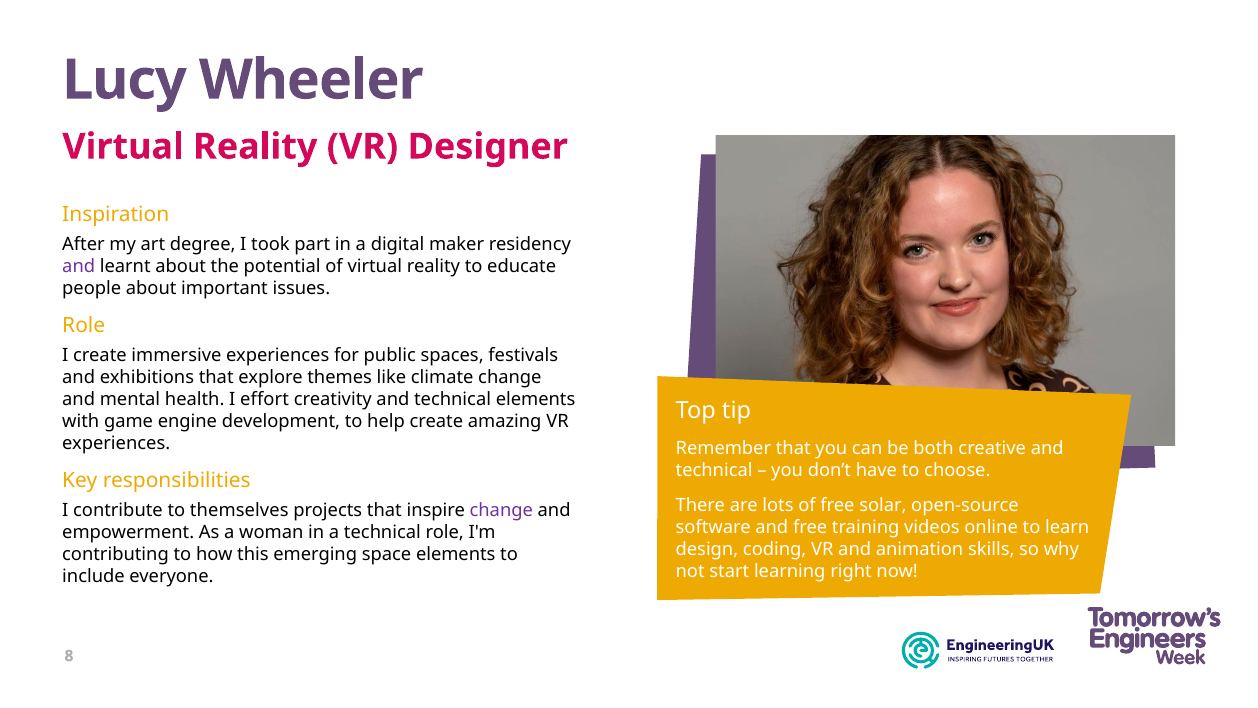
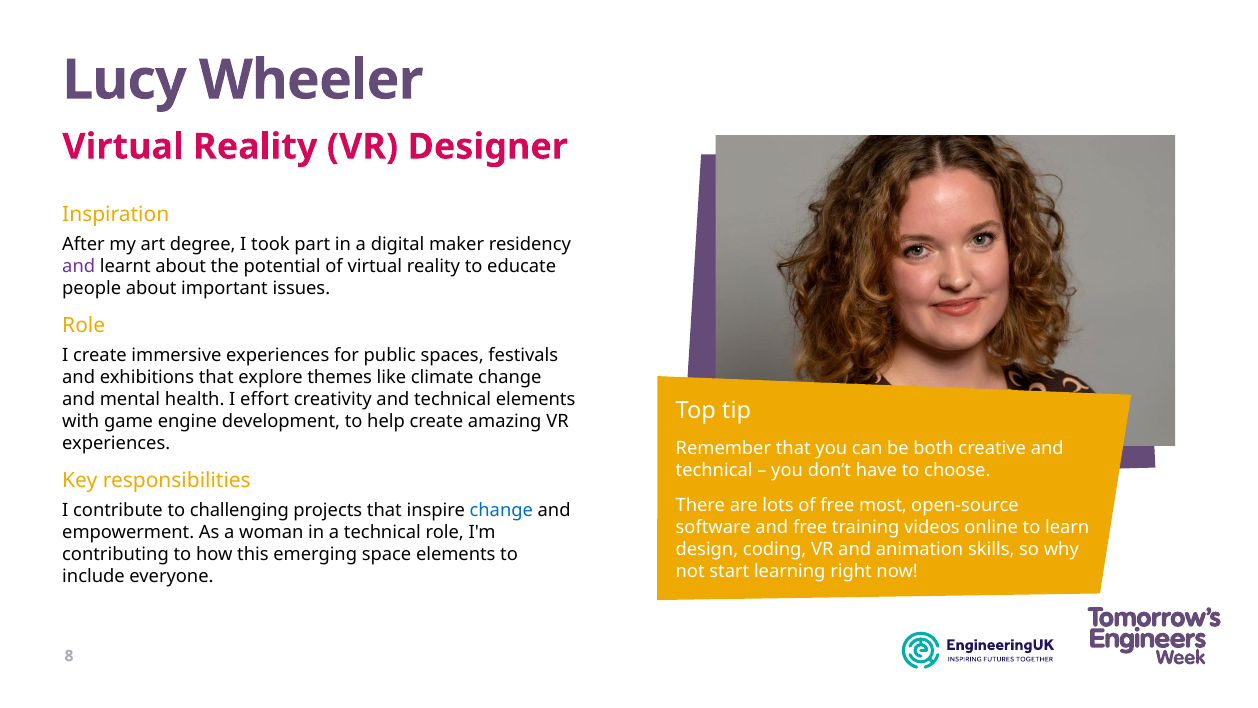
solar: solar -> most
themselves: themselves -> challenging
change at (501, 510) colour: purple -> blue
